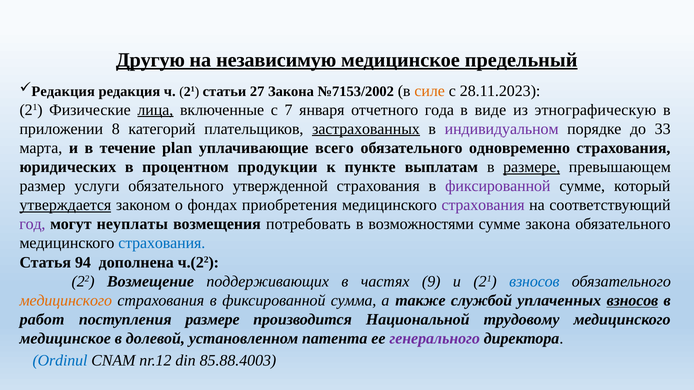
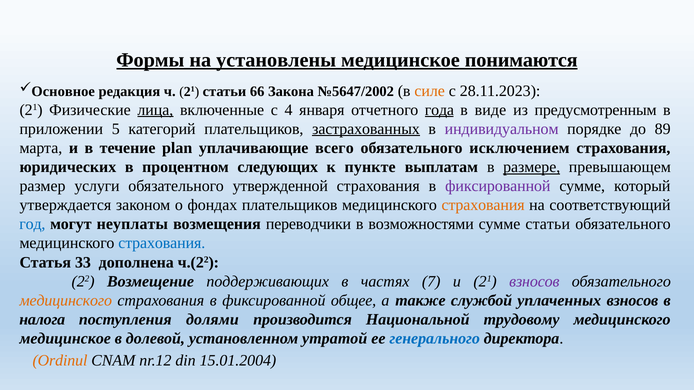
Другую: Другую -> Формы
независимую: независимую -> установлены
предельный: предельный -> понимаются
Редакция at (63, 91): Редакция -> Основное
27: 27 -> 66
№7153/2002: №7153/2002 -> №5647/2002
7: 7 -> 4
года underline: none -> present
этнографическую: этнографическую -> предусмотренным
8: 8 -> 5
33: 33 -> 89
одновременно: одновременно -> исключением
продукции: продукции -> следующих
утверждается underline: present -> none
фондах приобретения: приобретения -> плательщиков
страхования at (483, 205) colour: purple -> orange
год colour: purple -> blue
потребовать: потребовать -> переводчики
сумме закона: закона -> статьи
94: 94 -> 33
9: 9 -> 7
взносов at (534, 282) colour: blue -> purple
сумма: сумма -> общее
взносов at (632, 301) underline: present -> none
работ: работ -> налога
поступления размере: размере -> долями
патента: патента -> утратой
генерального colour: purple -> blue
Ordinul colour: blue -> orange
85.88.4003: 85.88.4003 -> 15.01.2004
